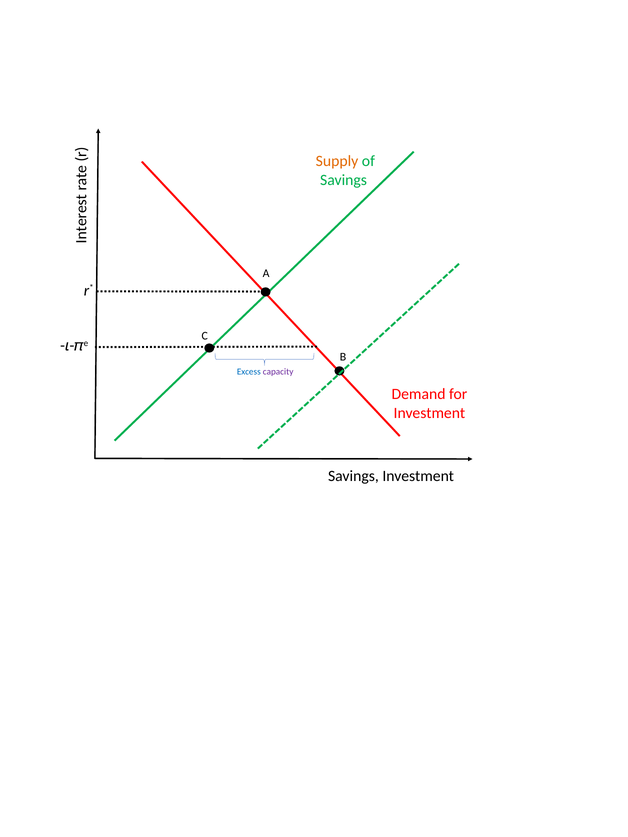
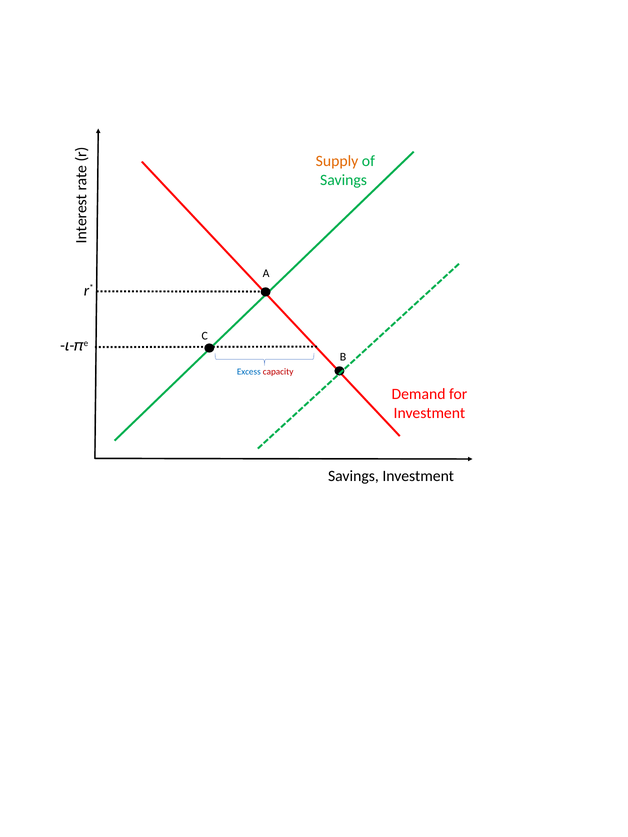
capacity colour: purple -> red
